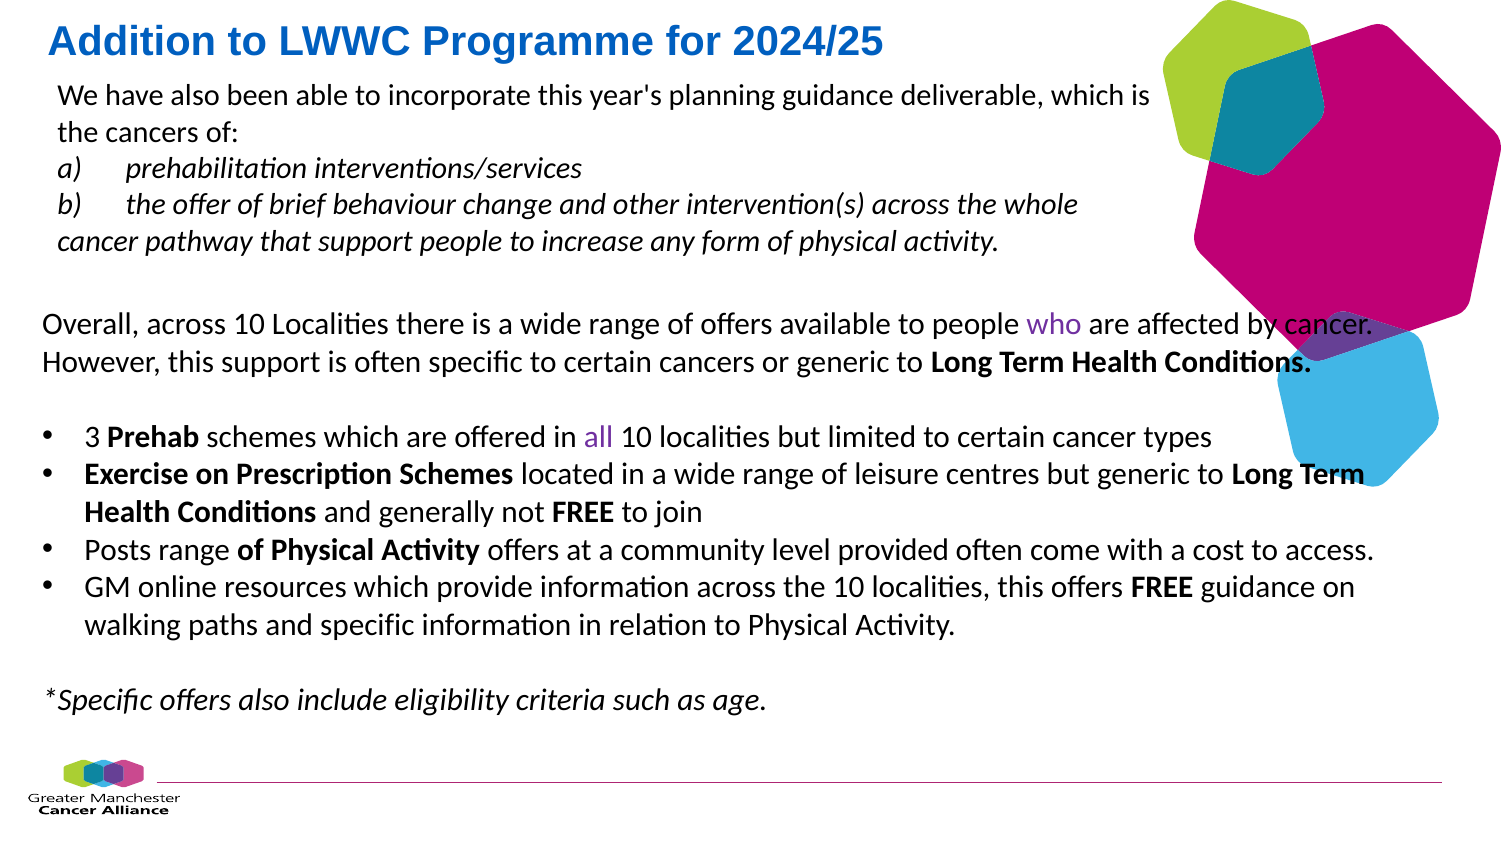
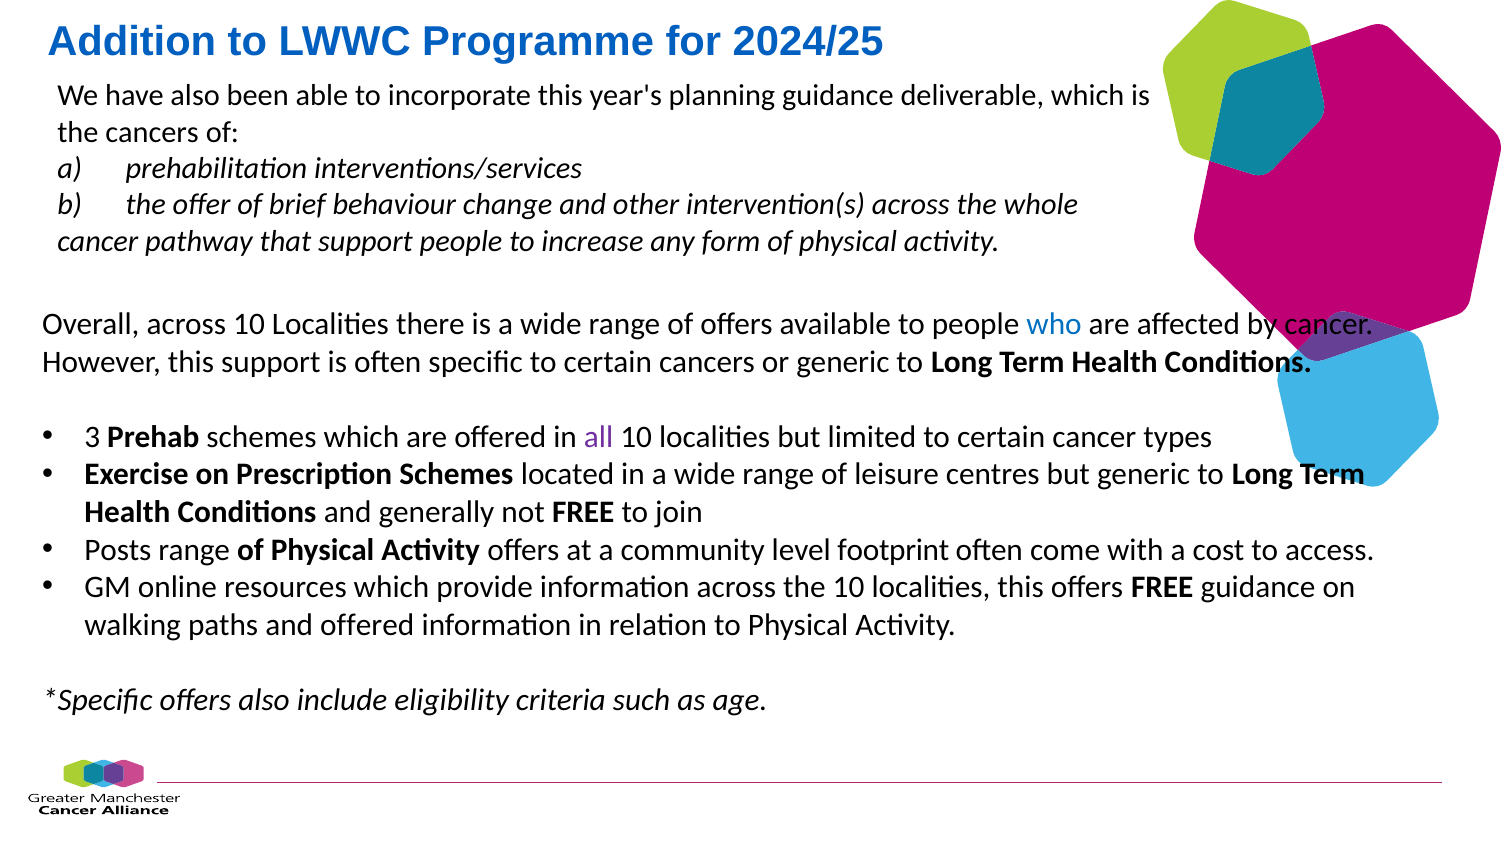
who colour: purple -> blue
provided: provided -> footprint
and specific: specific -> offered
